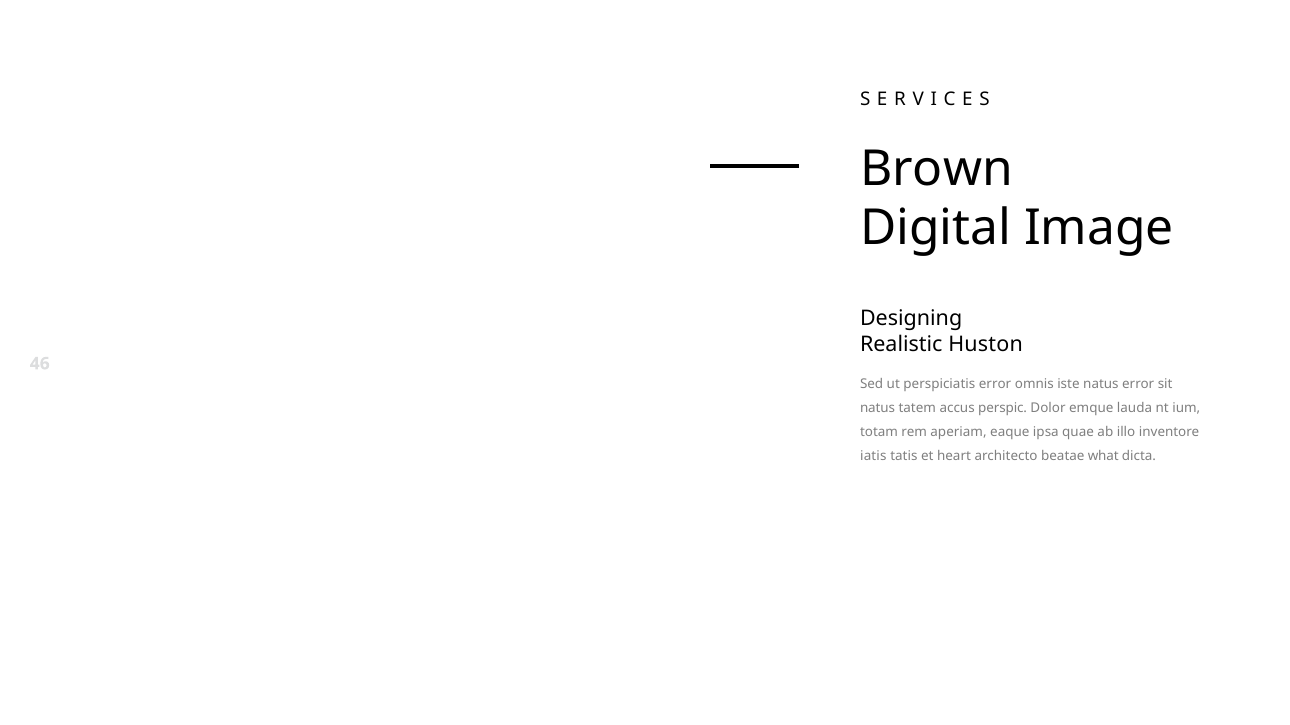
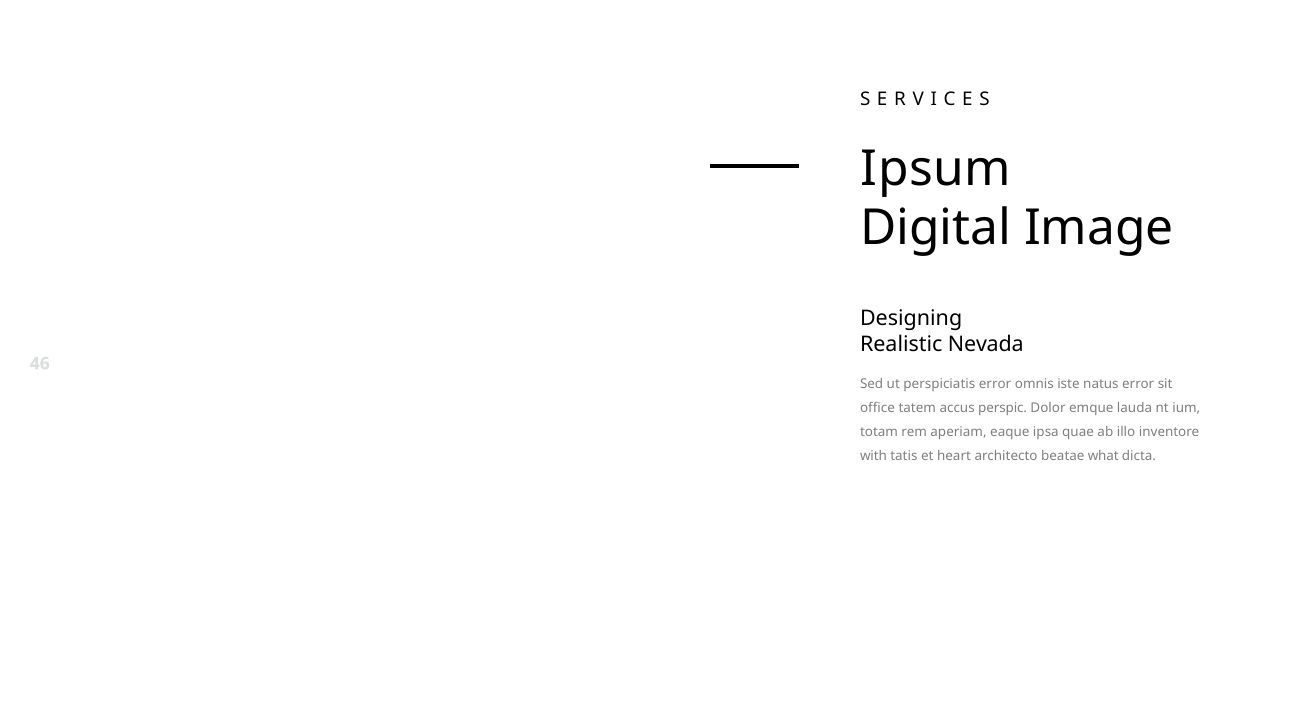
Brown: Brown -> Ipsum
Huston: Huston -> Nevada
natus at (878, 408): natus -> office
iatis: iatis -> with
